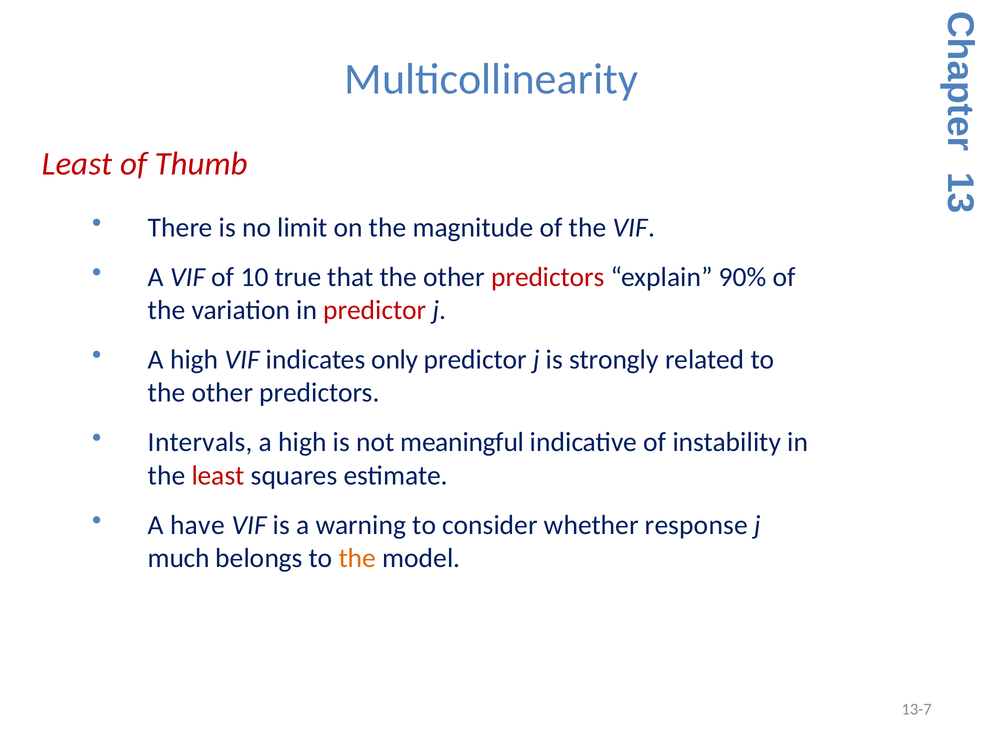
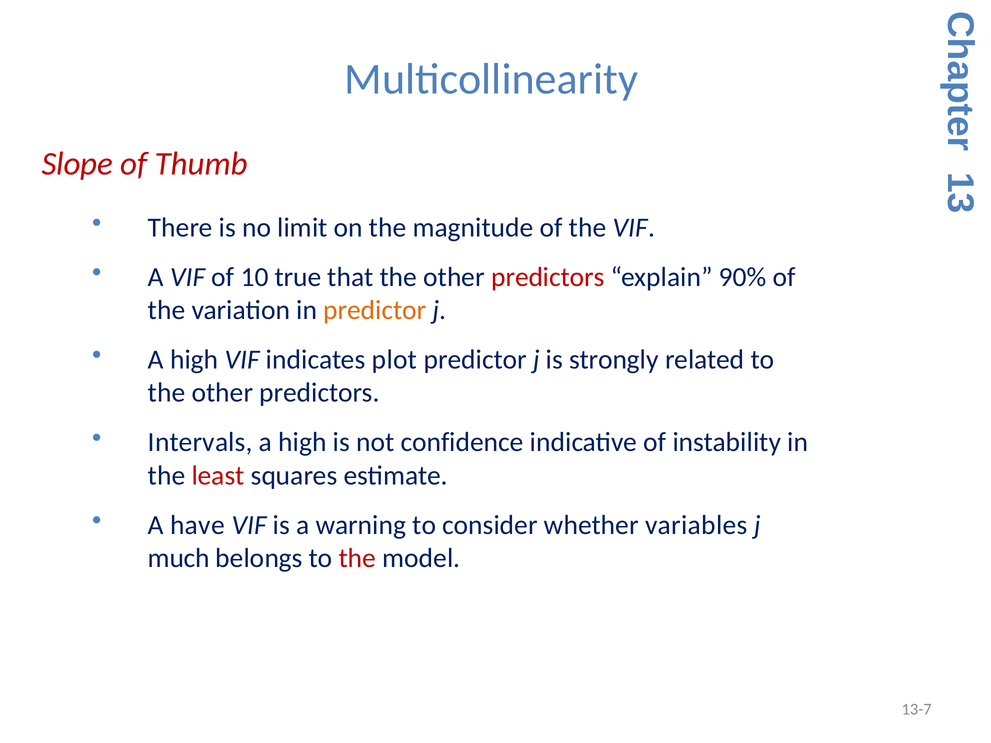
Least at (77, 164): Least -> Slope
predictor at (375, 310) colour: red -> orange
only: only -> plot
meaningful: meaningful -> confidence
response: response -> variables
the at (357, 558) colour: orange -> red
